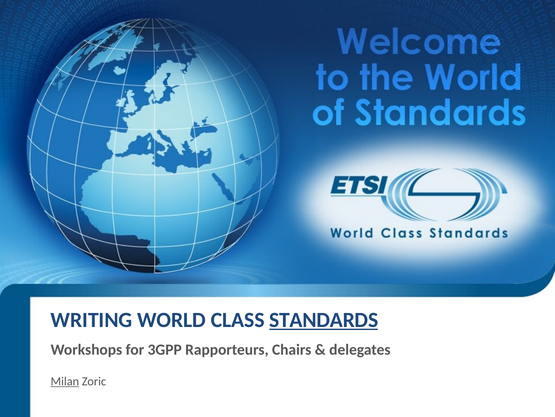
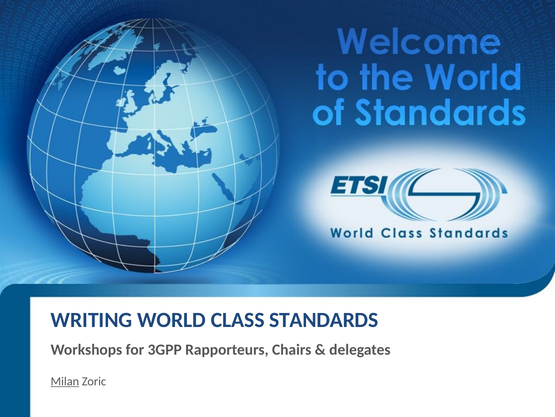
STANDARDS underline: present -> none
